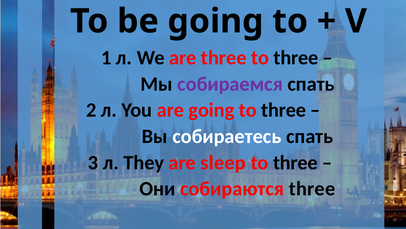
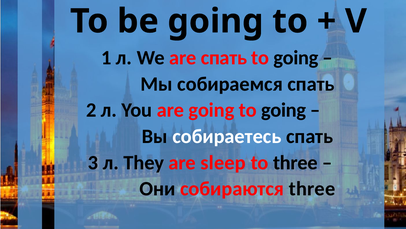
are three: three -> спать
three at (296, 58): three -> going
собираемся colour: purple -> black
going to three: three -> going
